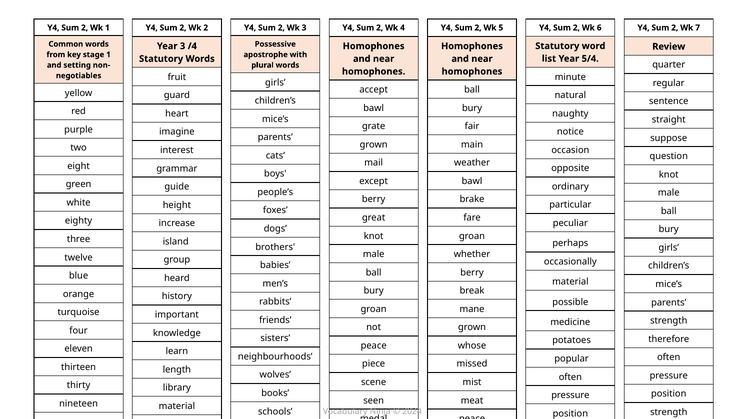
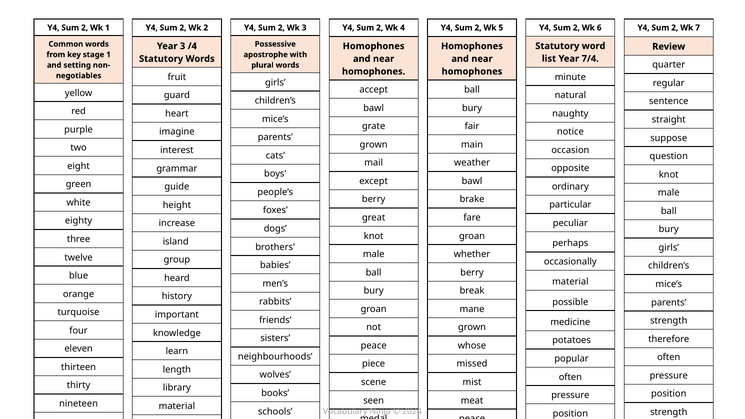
5/4: 5/4 -> 7/4
